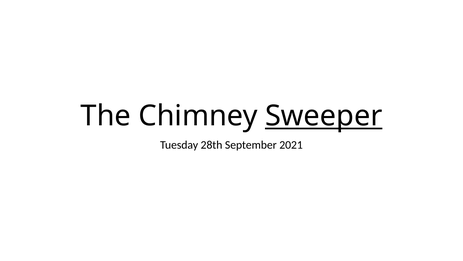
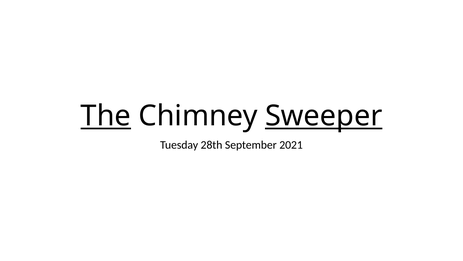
The underline: none -> present
